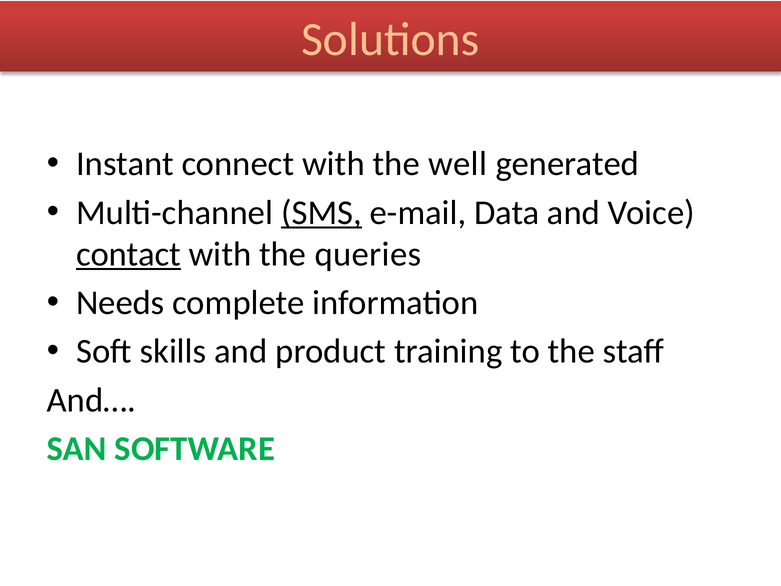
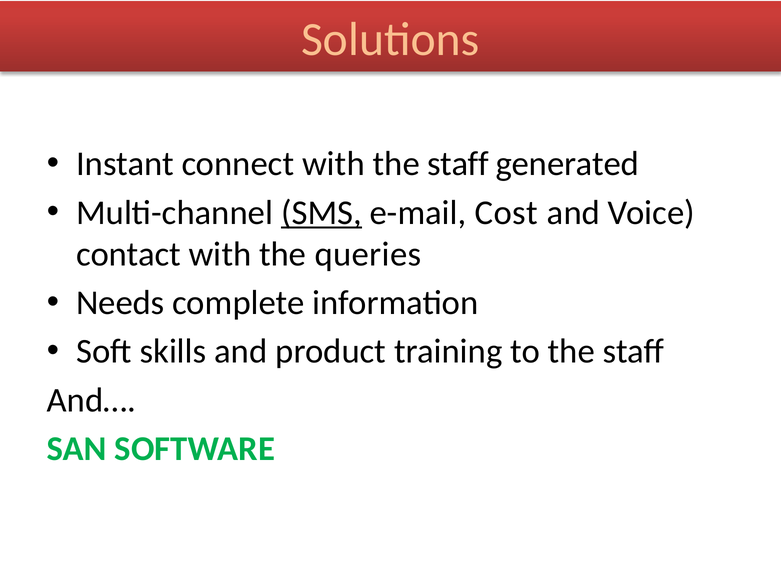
with the well: well -> staff
Data: Data -> Cost
contact underline: present -> none
